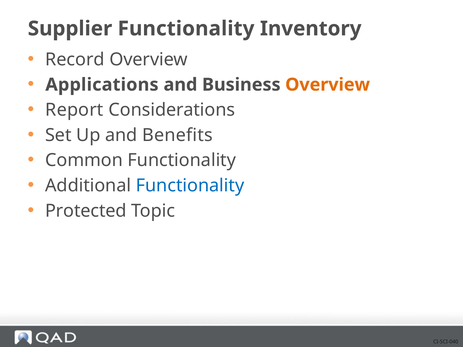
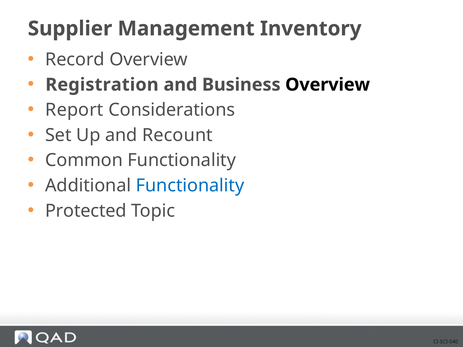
Supplier Functionality: Functionality -> Management
Applications: Applications -> Registration
Overview at (328, 85) colour: orange -> black
Benefits: Benefits -> Recount
